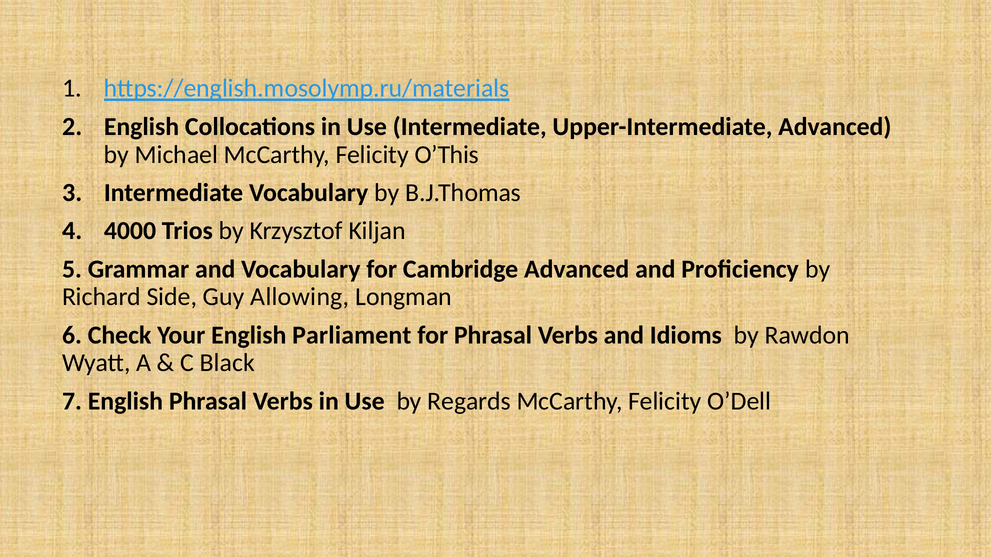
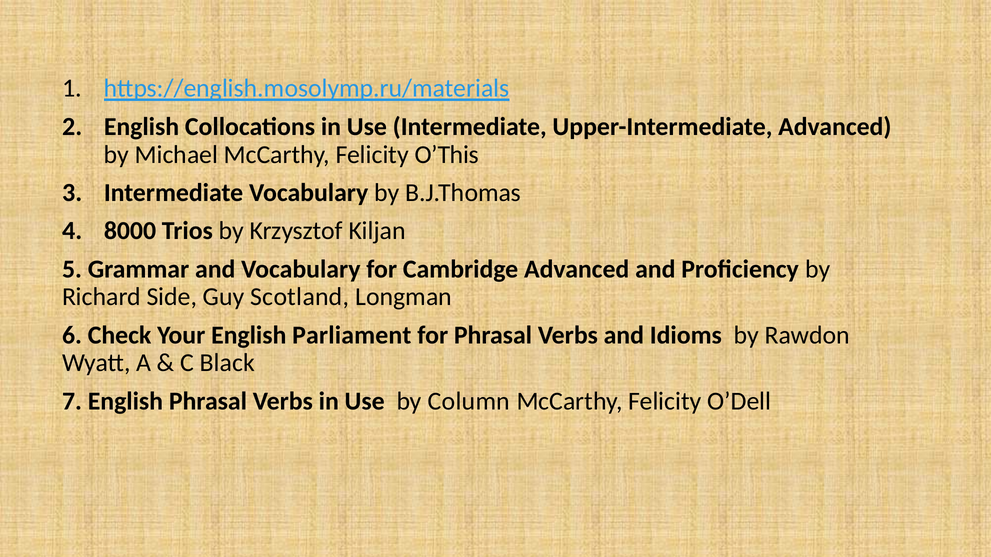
4000: 4000 -> 8000
Allowing: Allowing -> Scotland
Regards: Regards -> Column
